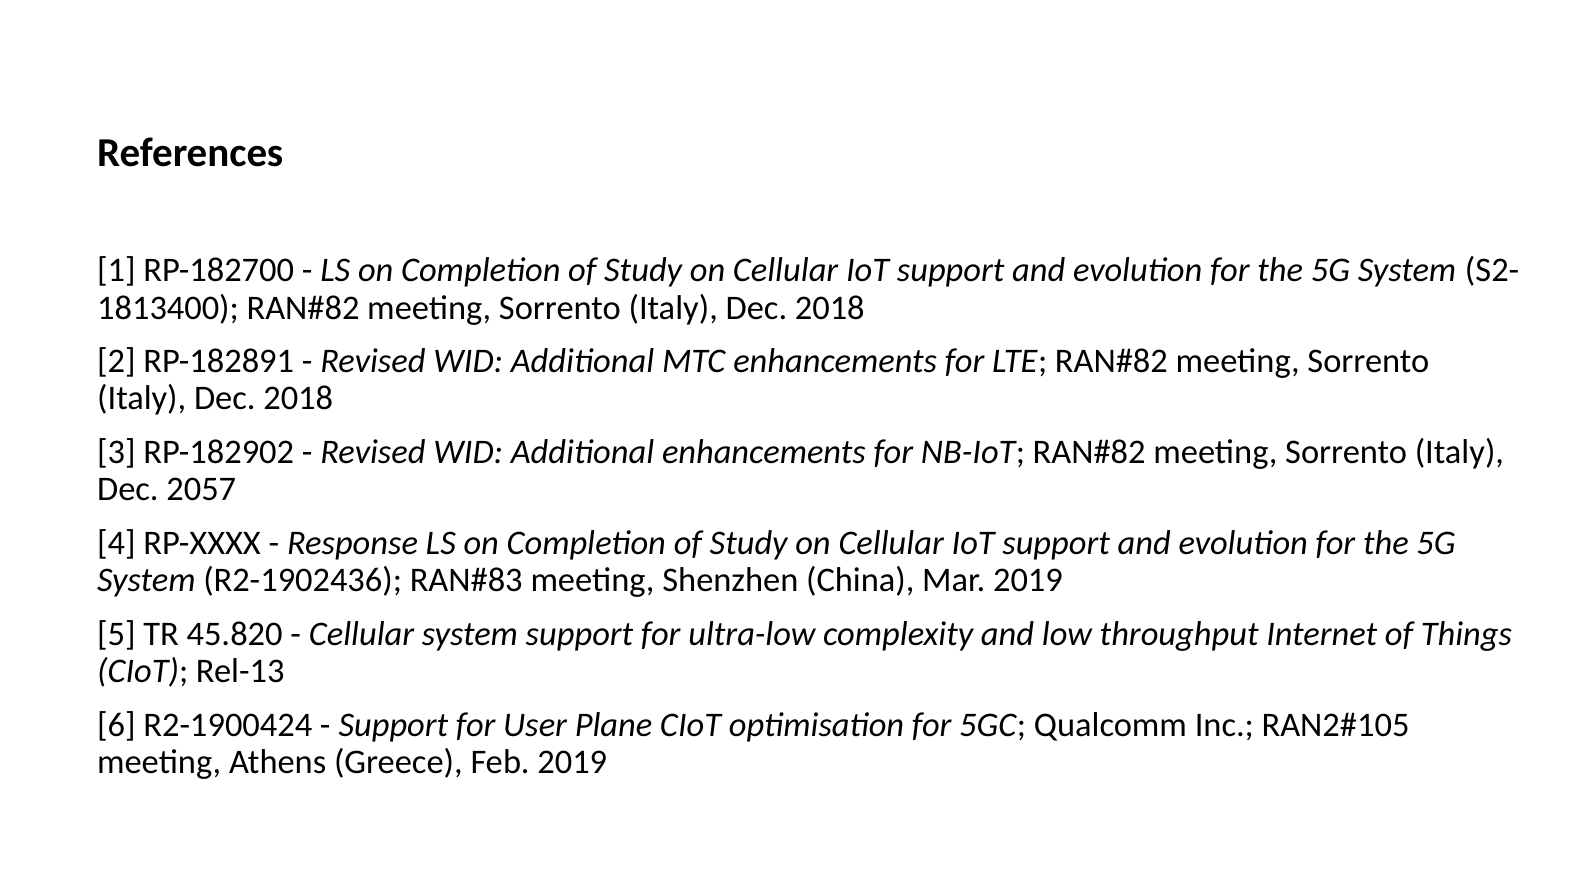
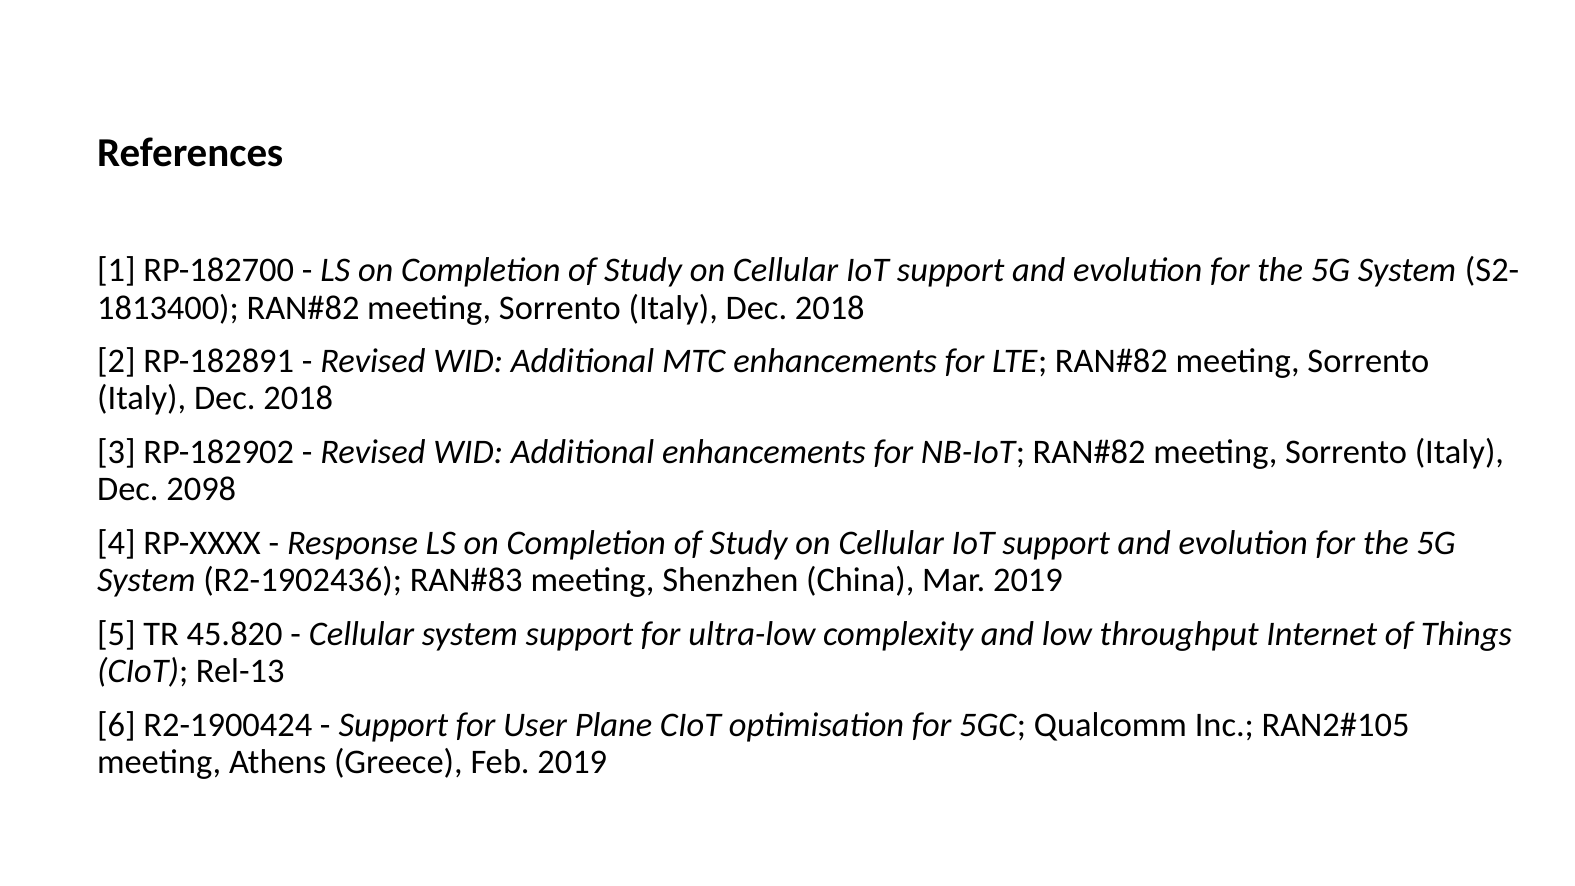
2057: 2057 -> 2098
